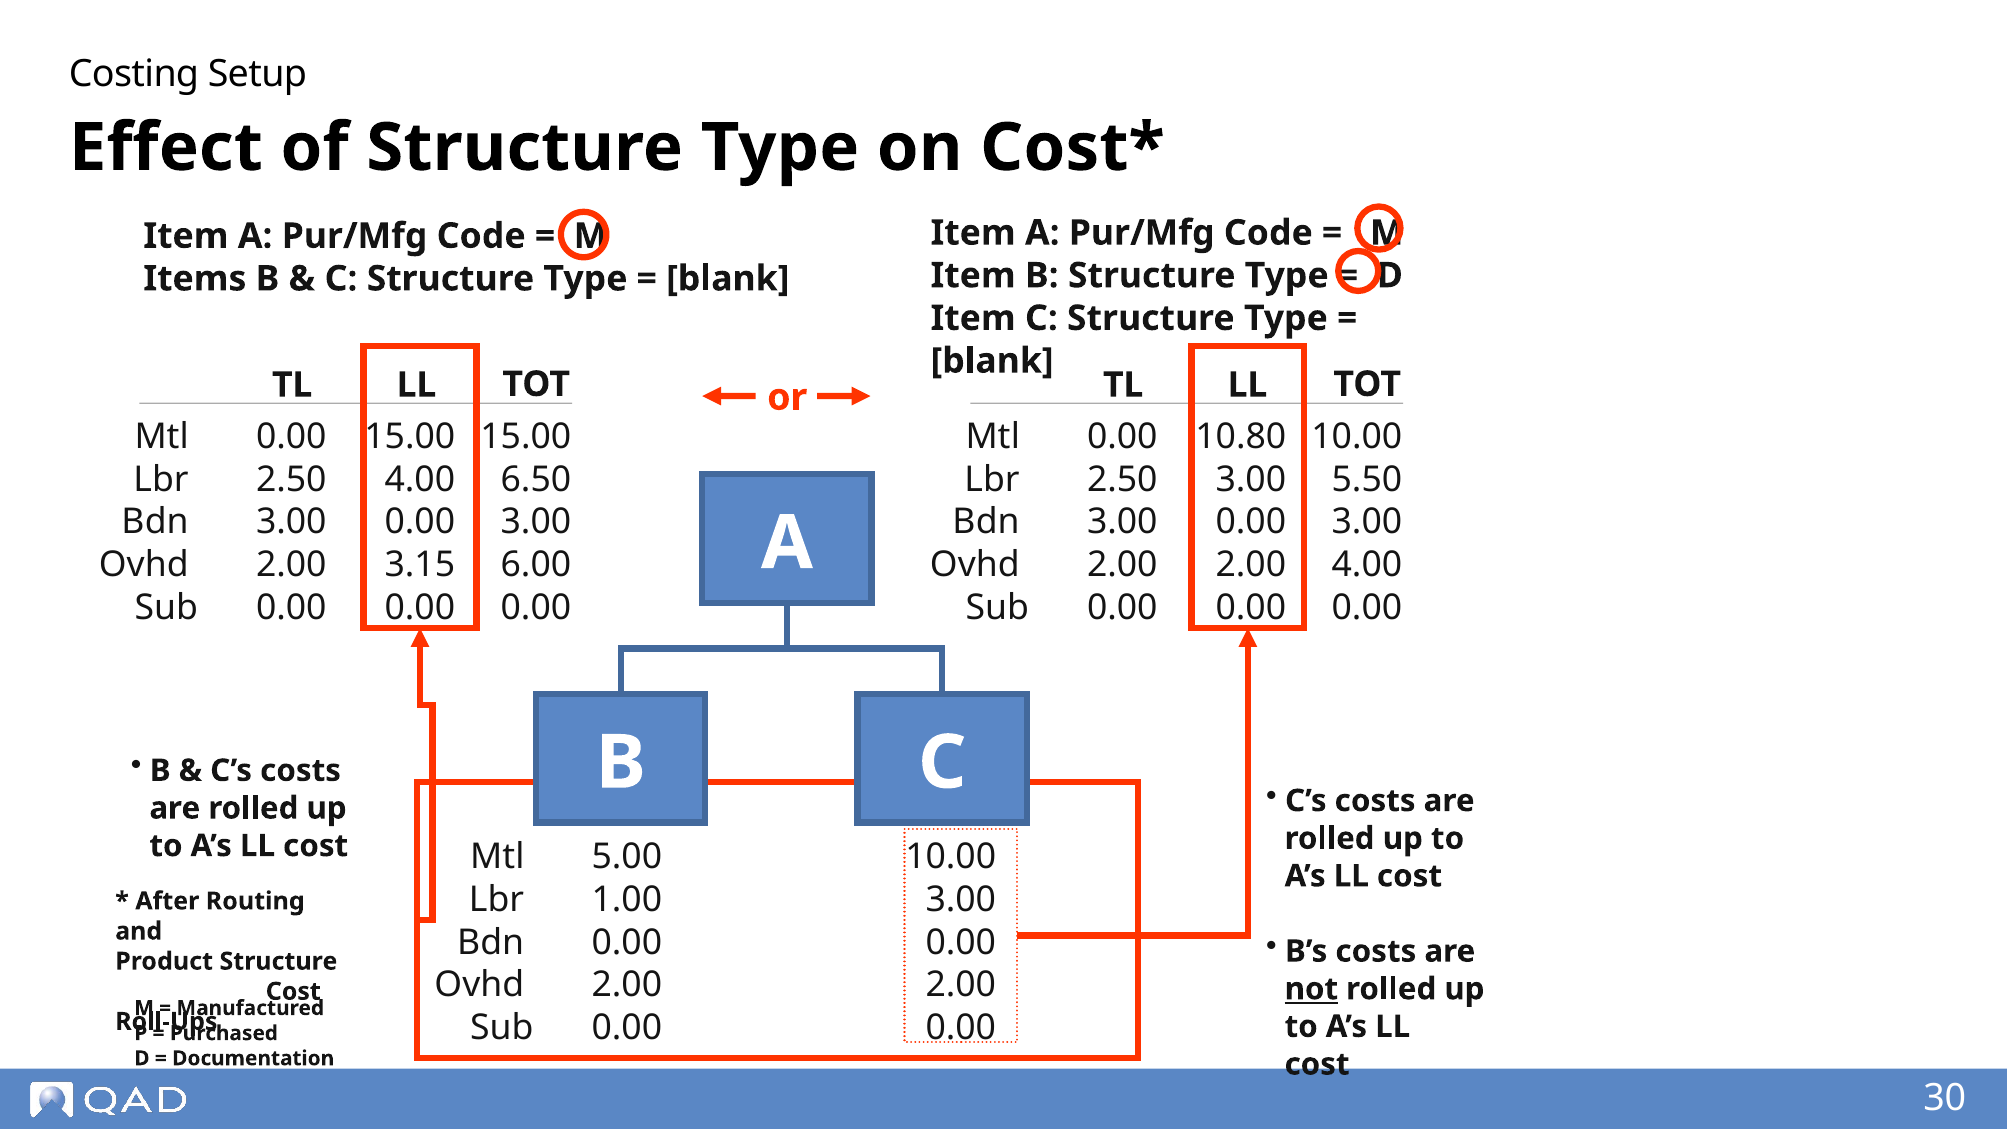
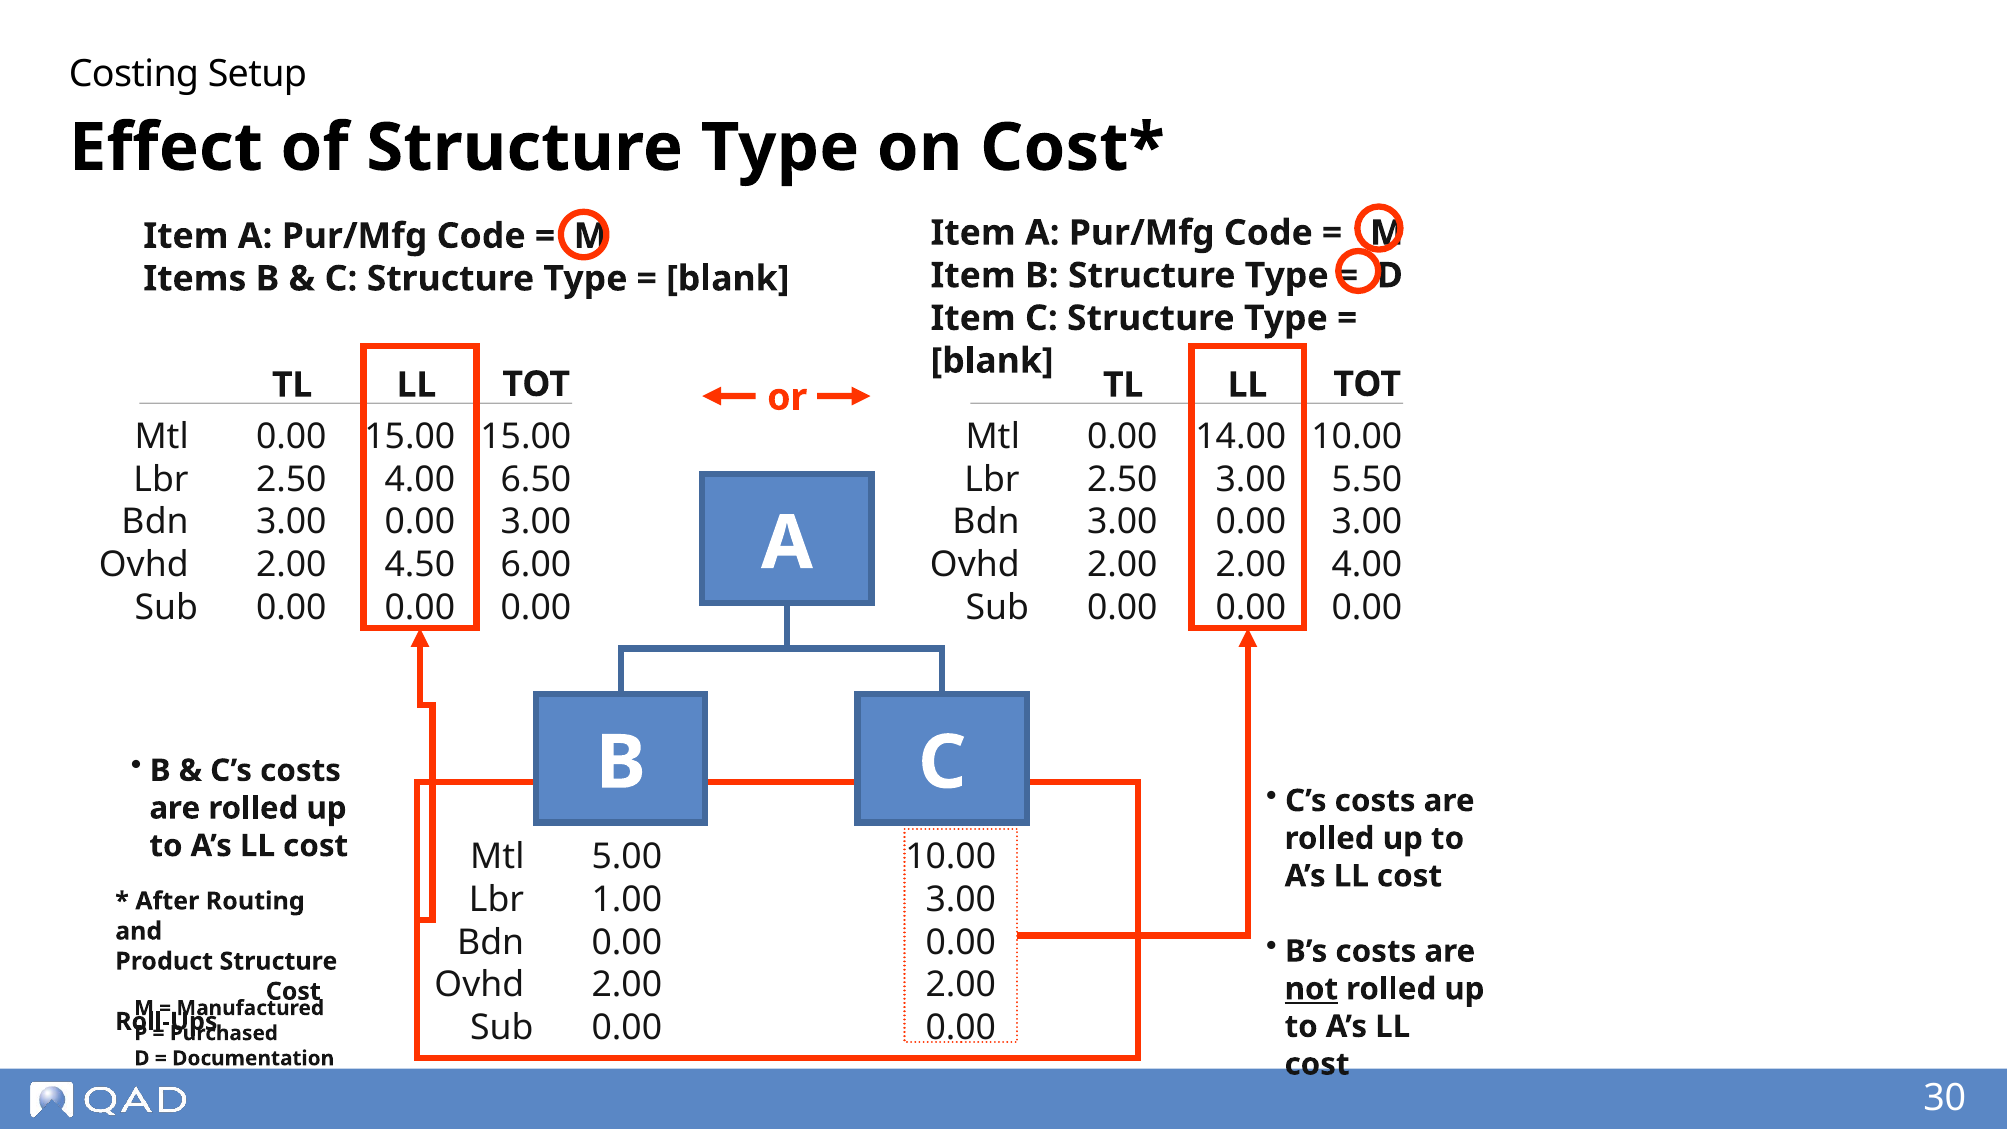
10.80: 10.80 -> 14.00
3.15: 3.15 -> 4.50
